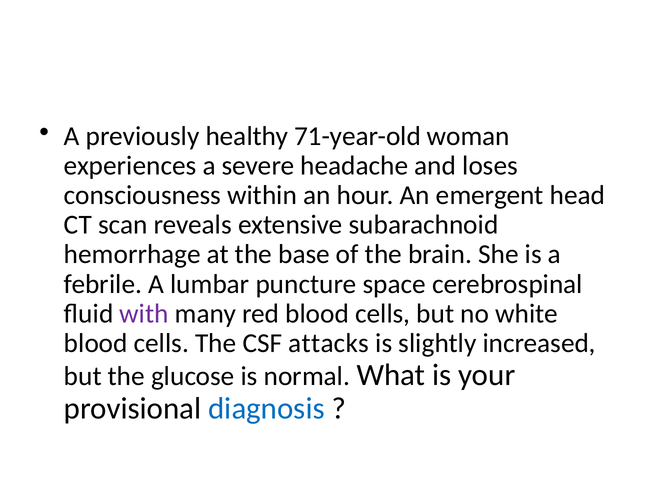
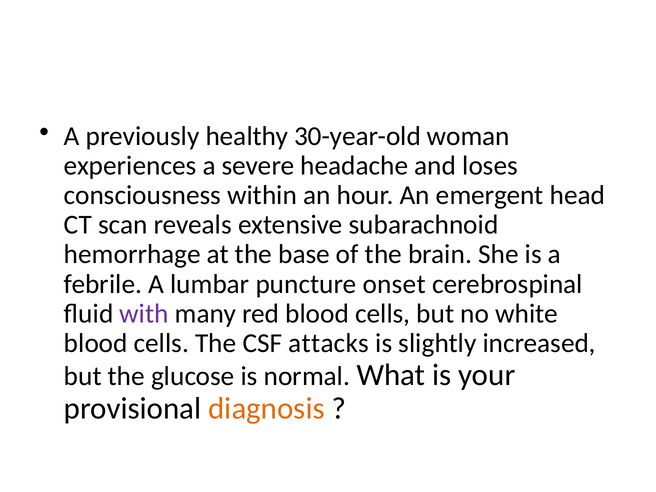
71-year-old: 71-year-old -> 30-year-old
space: space -> onset
diagnosis colour: blue -> orange
